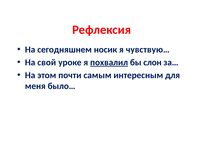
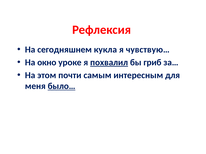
носик: носик -> кукла
свой: свой -> окно
слон: слон -> гриб
было… underline: none -> present
